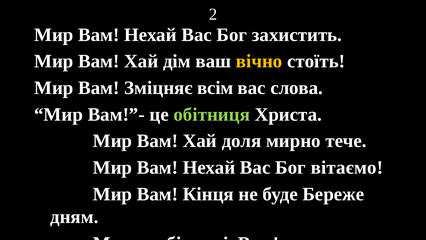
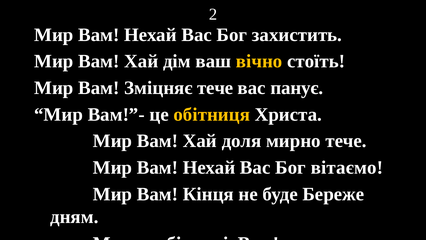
Зміцняє всім: всім -> тече
слова: слова -> панує
обітниця colour: light green -> yellow
